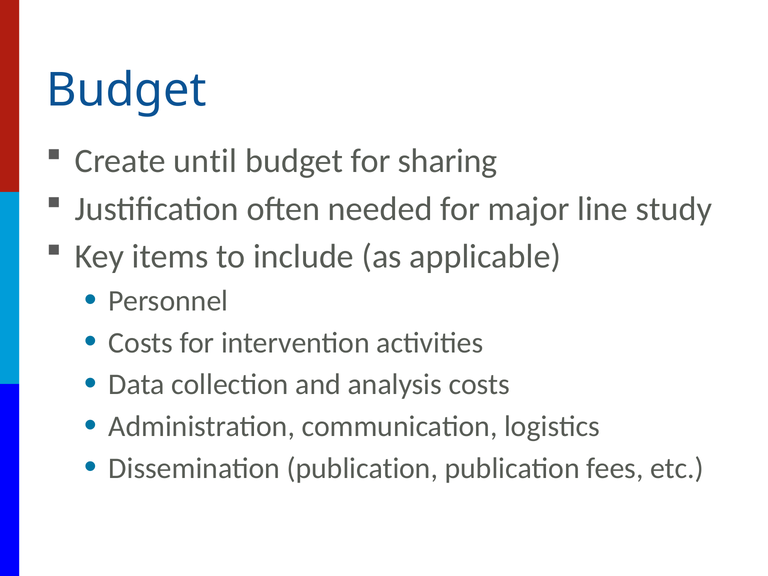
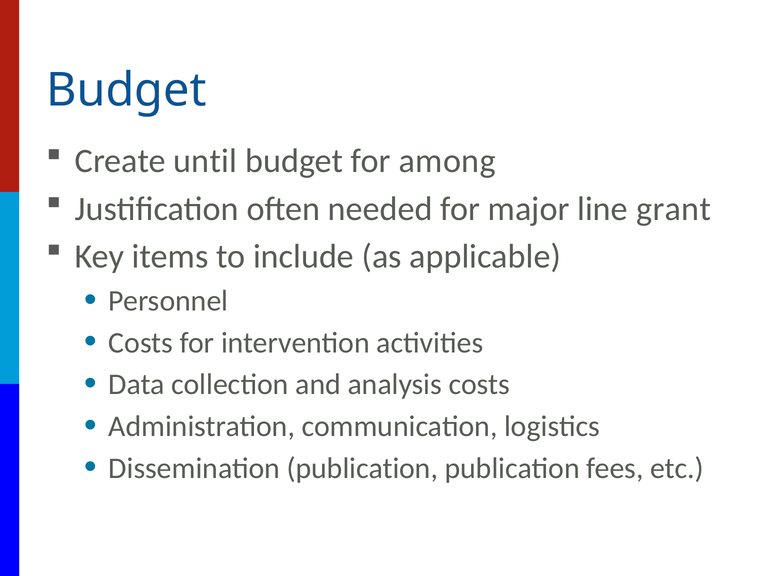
sharing: sharing -> among
study: study -> grant
